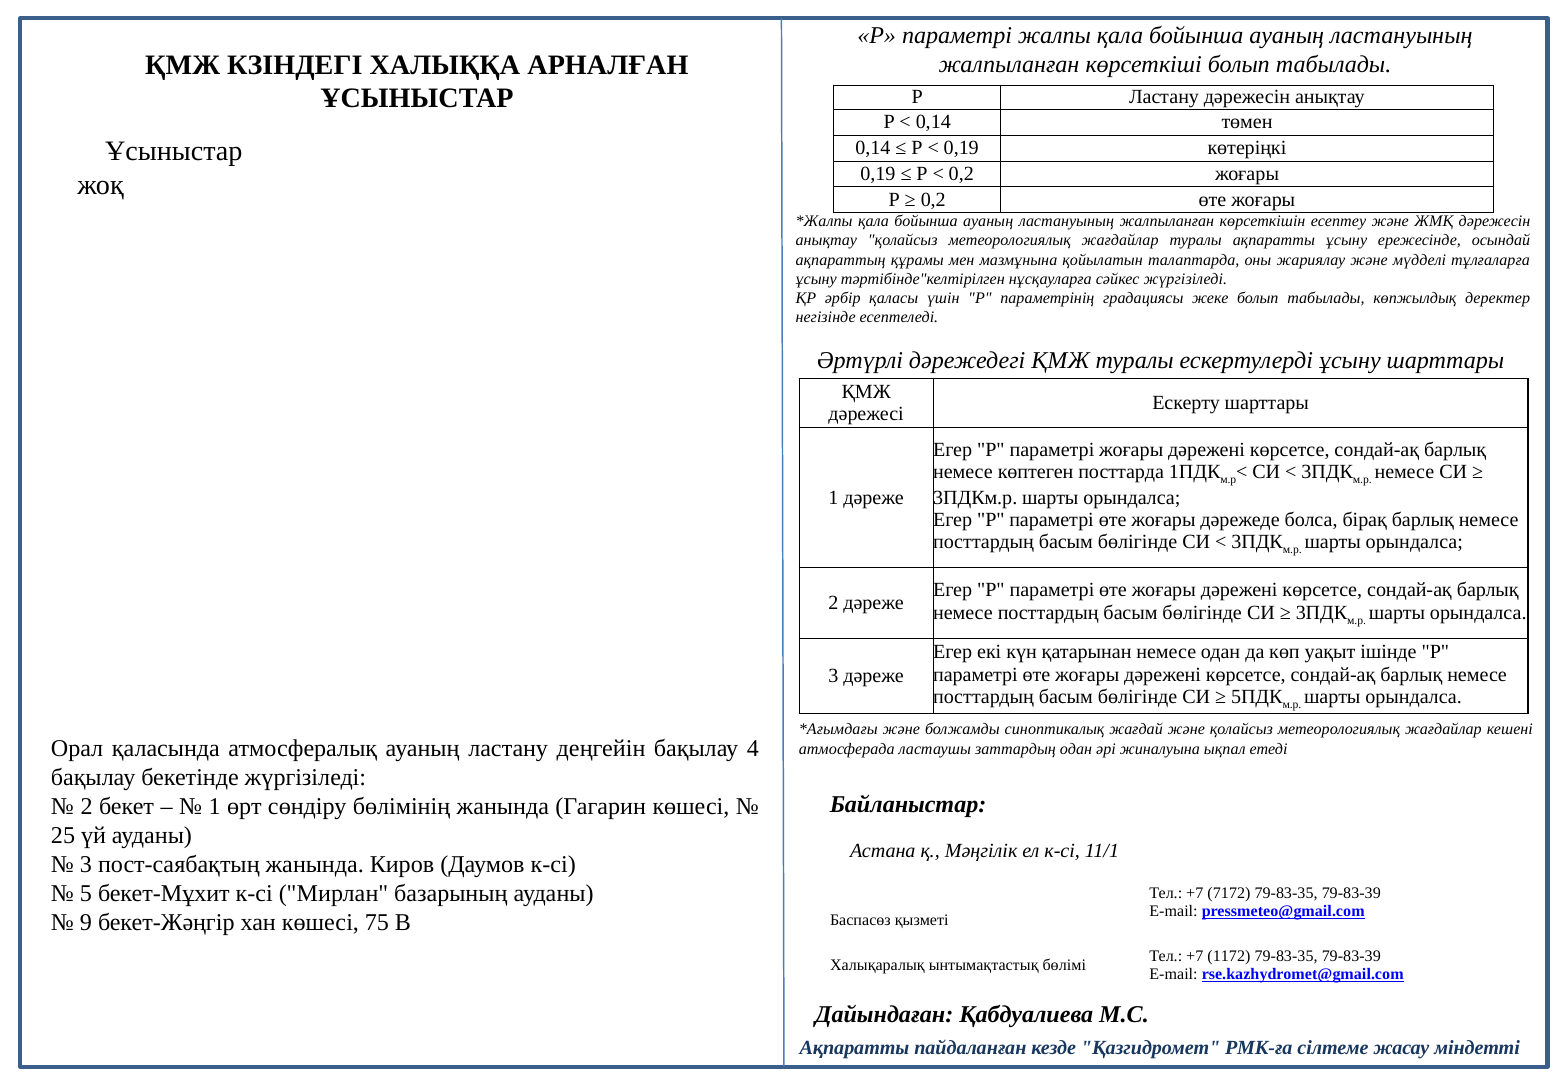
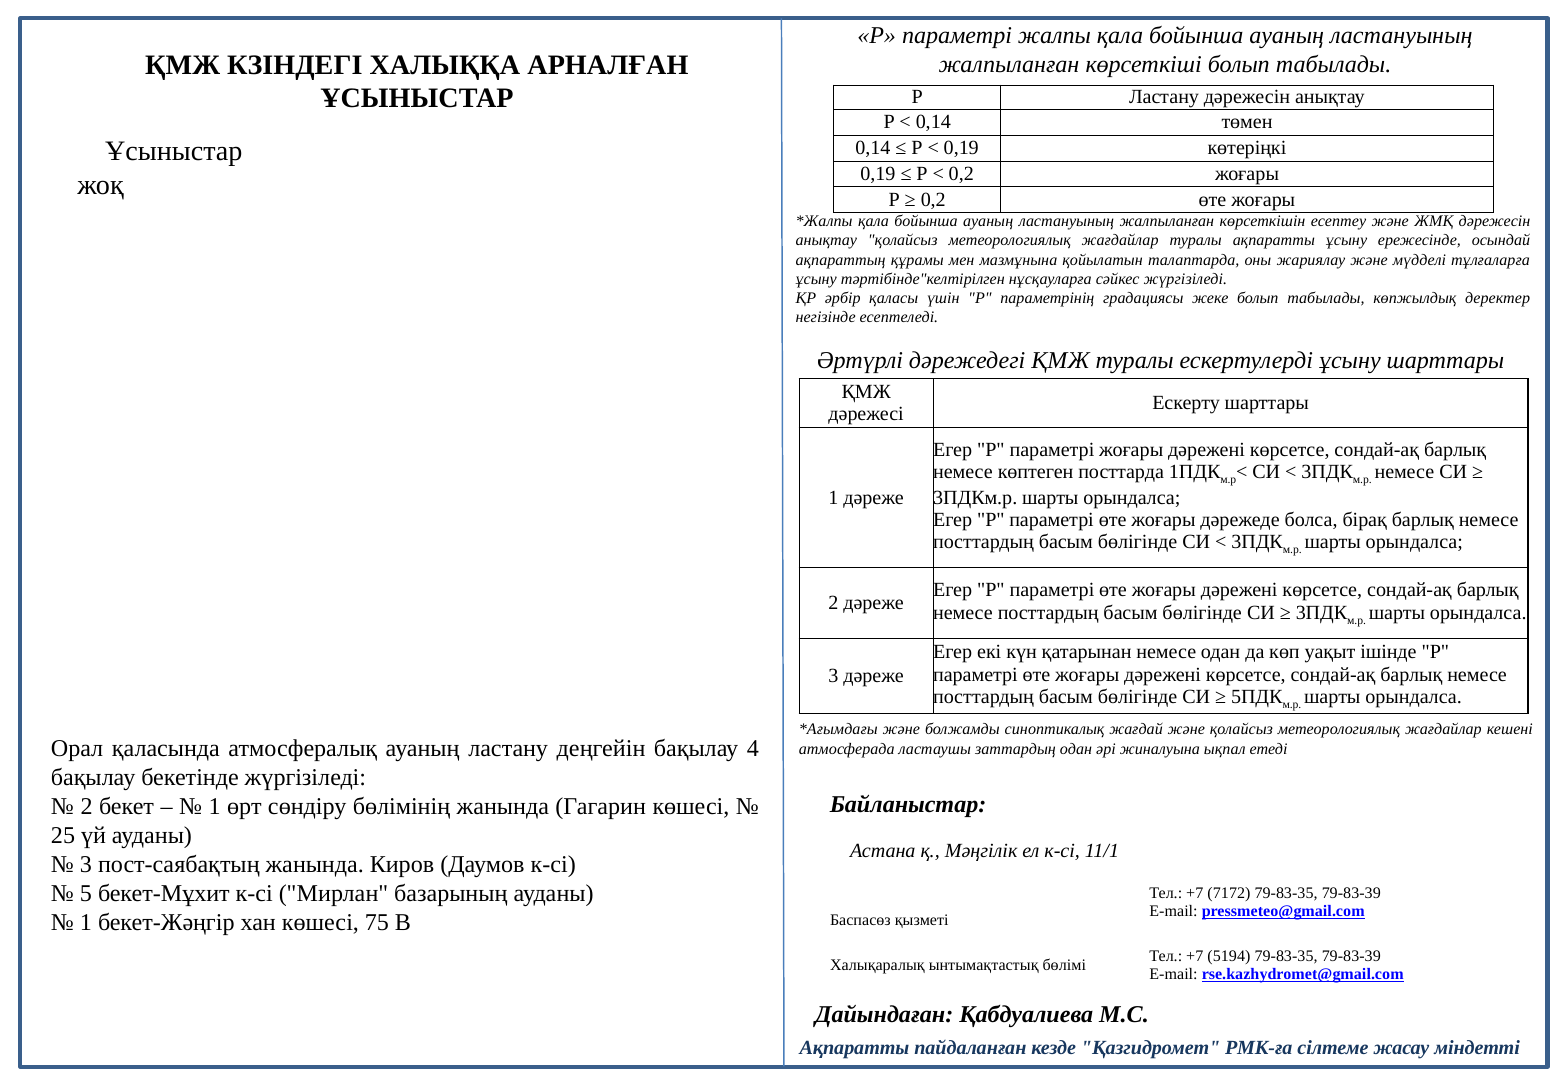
9 at (86, 923): 9 -> 1
1172: 1172 -> 5194
